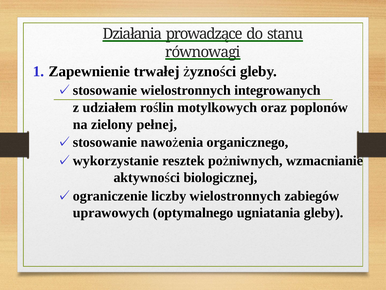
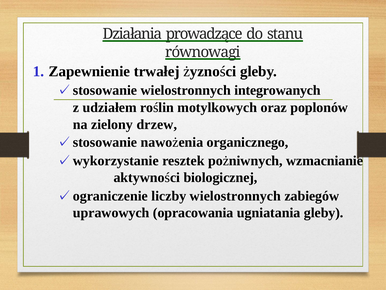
pełnej: pełnej -> drzew
optymalnego: optymalnego -> opracowania
